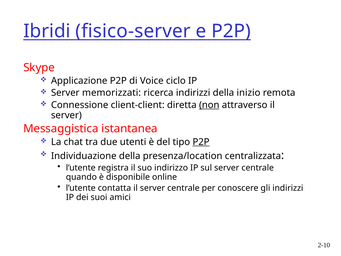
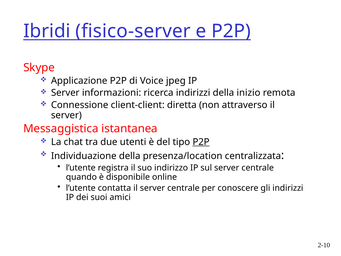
ciclo: ciclo -> jpeg
memorizzati: memorizzati -> informazioni
non underline: present -> none
